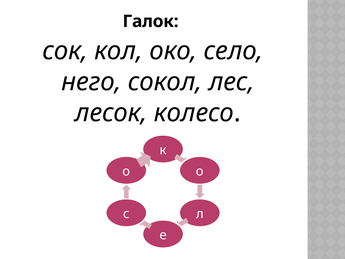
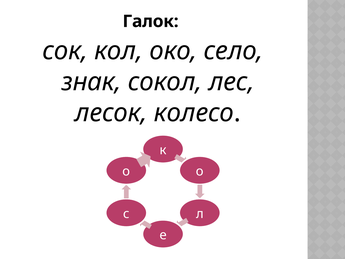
него: него -> знак
